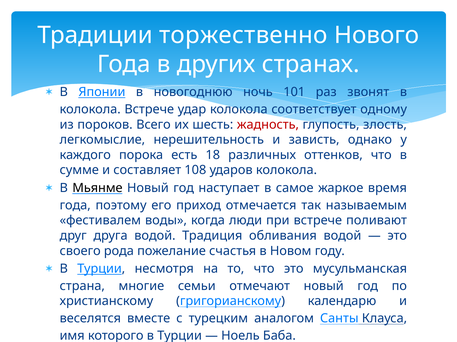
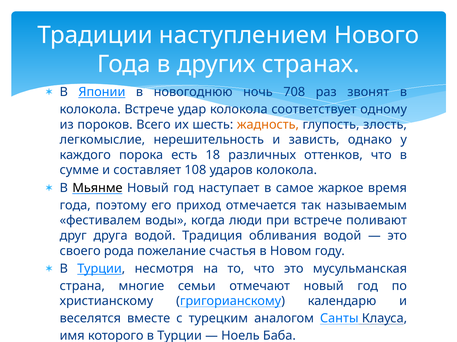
торжественно: торжественно -> наступлением
101: 101 -> 708
жадность colour: red -> orange
